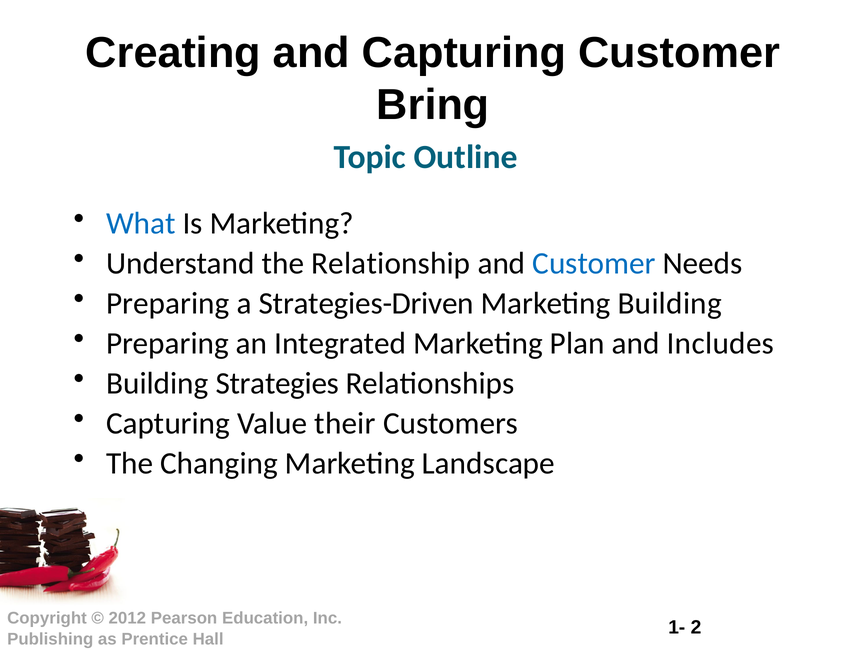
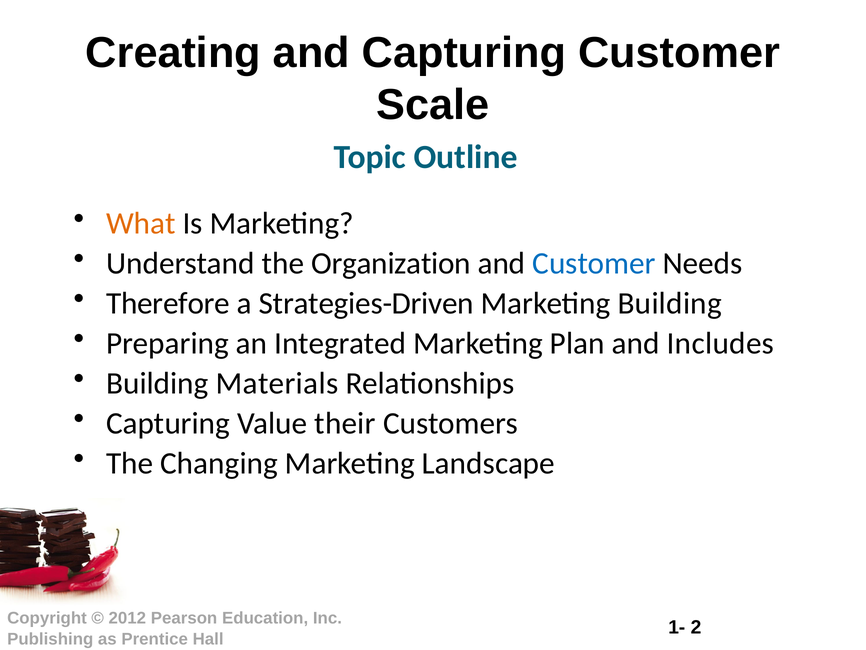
Bring: Bring -> Scale
What colour: blue -> orange
Relationship: Relationship -> Organization
Preparing at (168, 303): Preparing -> Therefore
Strategies: Strategies -> Materials
